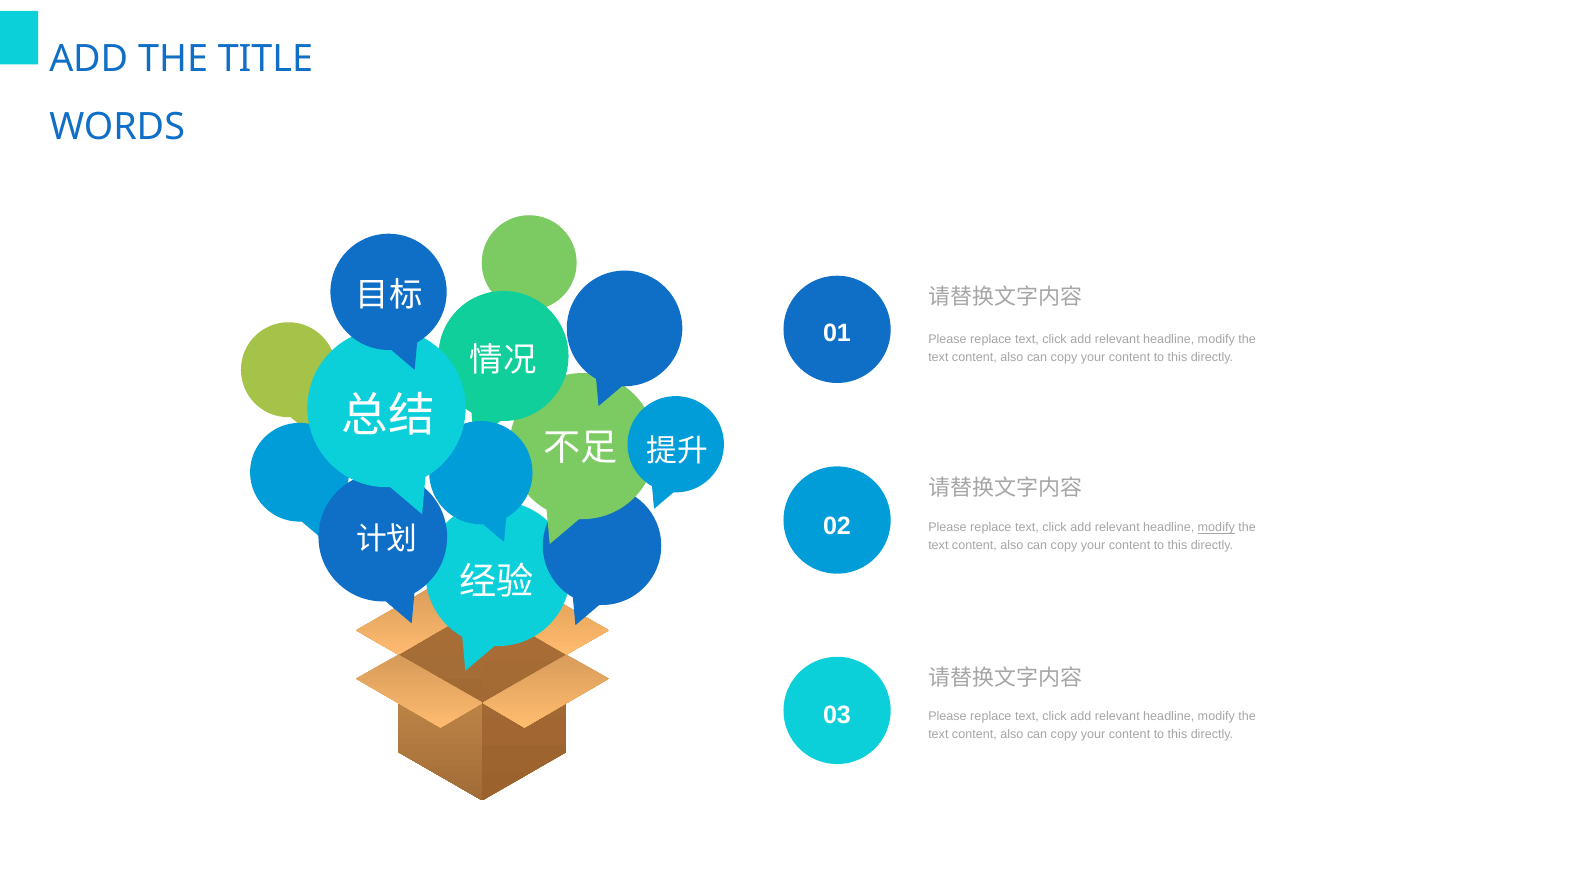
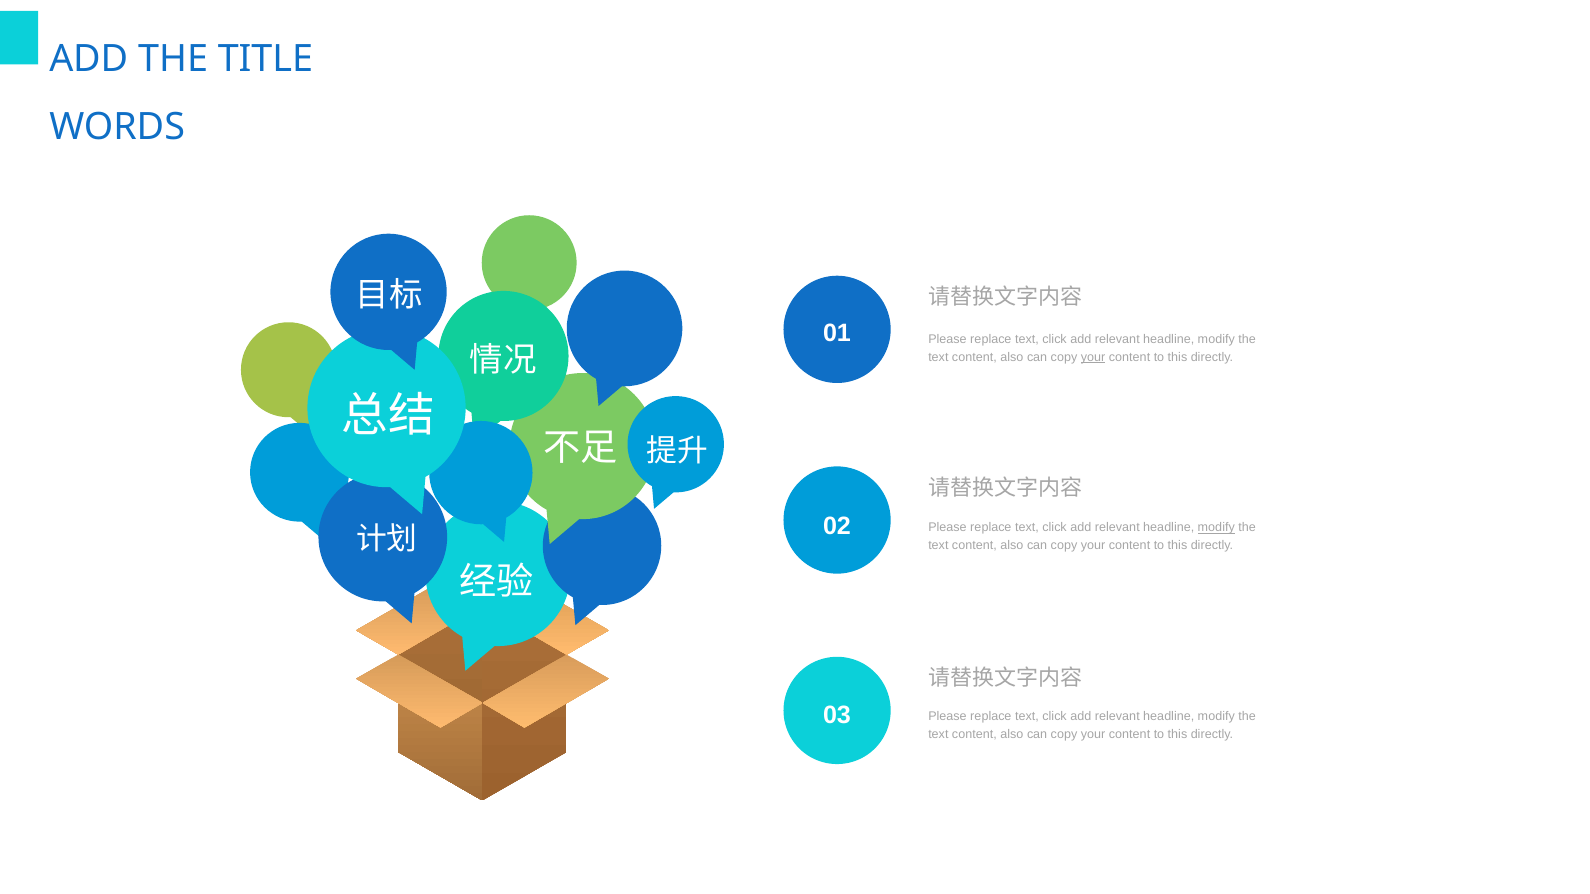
your at (1093, 357) underline: none -> present
